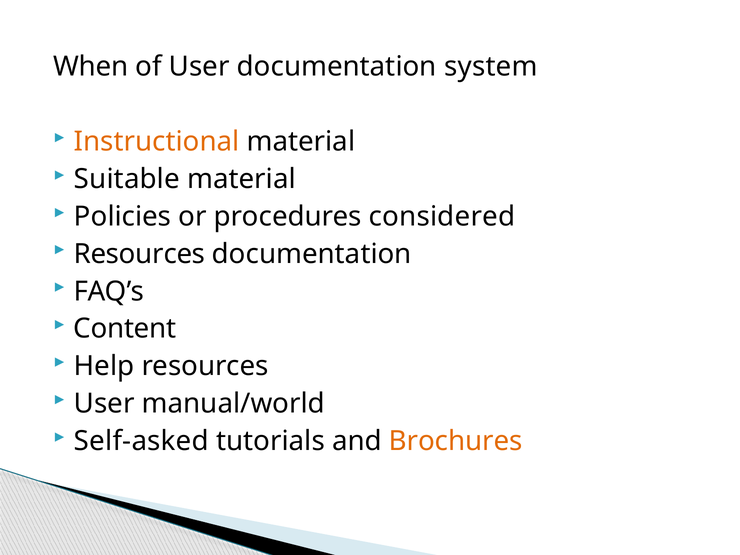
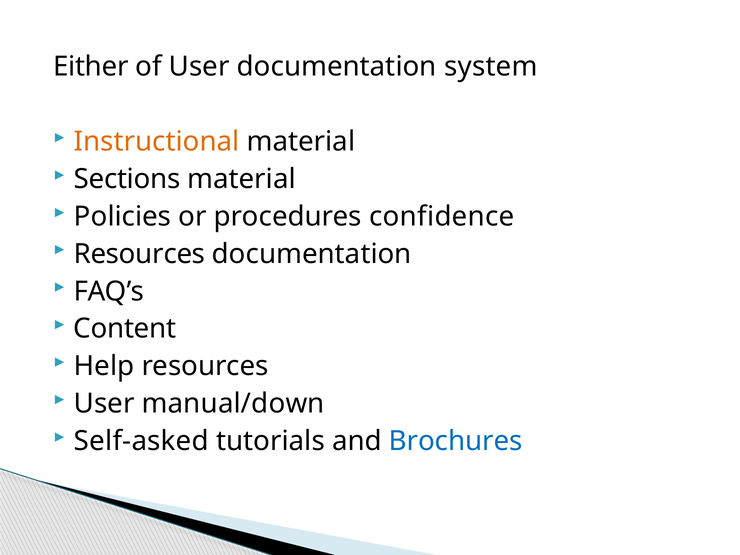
When: When -> Either
Suitable: Suitable -> Sections
considered: considered -> confidence
manual/world: manual/world -> manual/down
Brochures colour: orange -> blue
